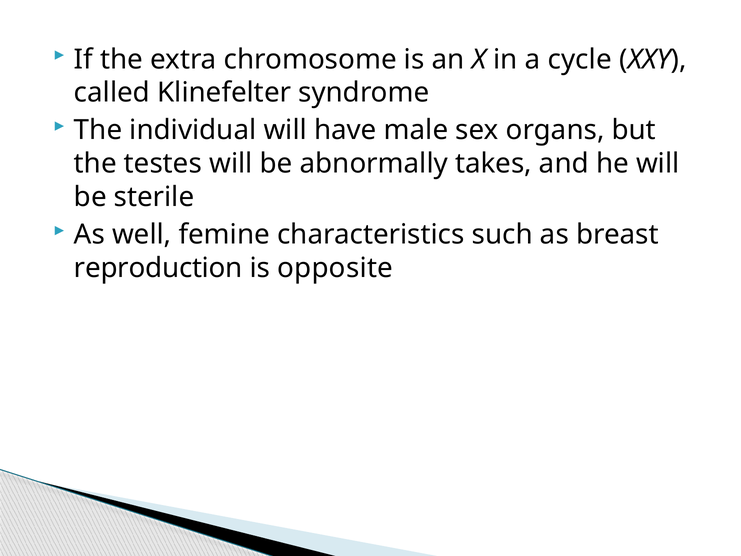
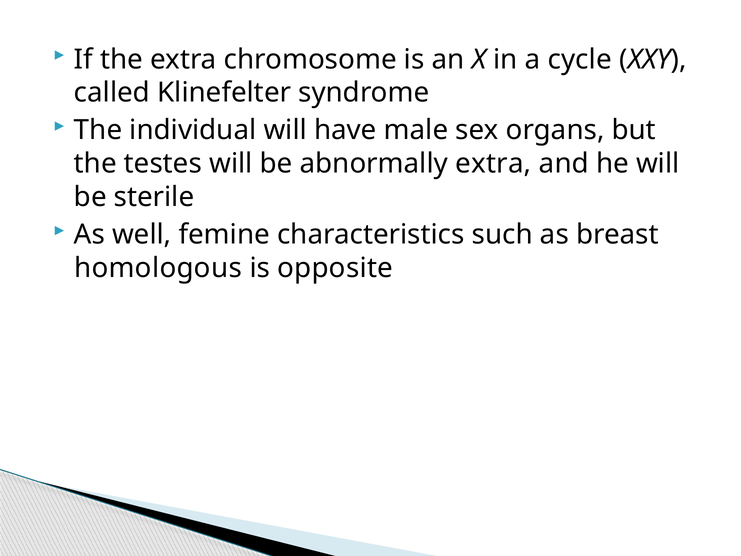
abnormally takes: takes -> extra
reproduction: reproduction -> homologous
